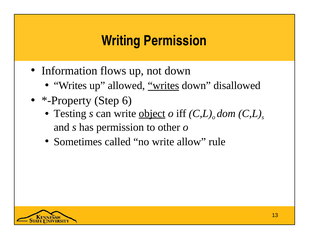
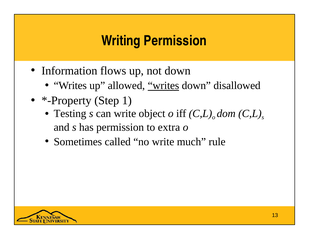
6: 6 -> 1
object underline: present -> none
other: other -> extra
allow: allow -> much
